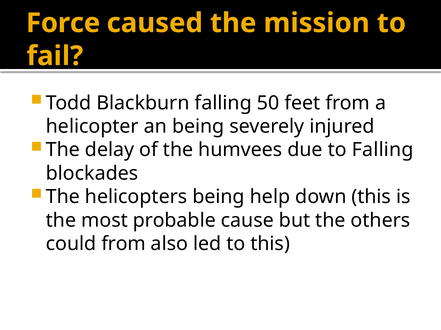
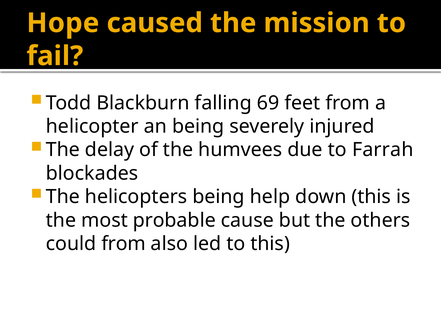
Force: Force -> Hope
50: 50 -> 69
to Falling: Falling -> Farrah
